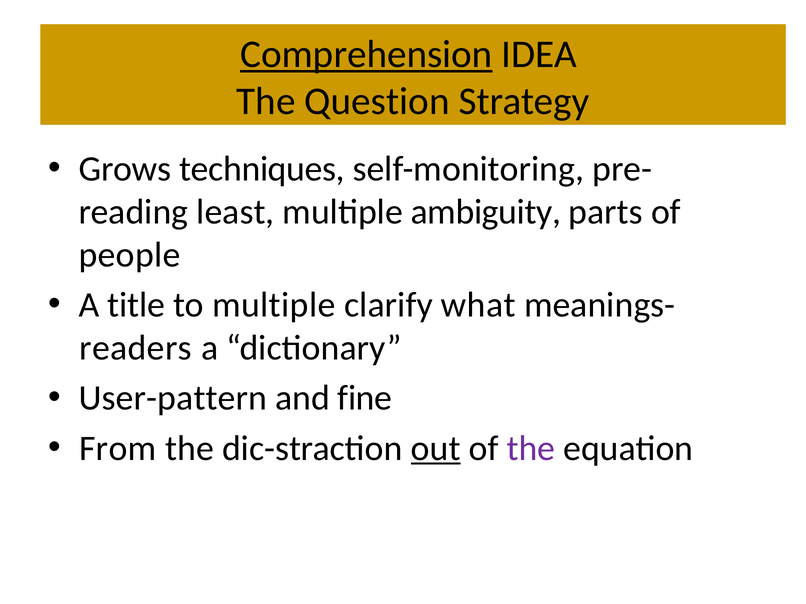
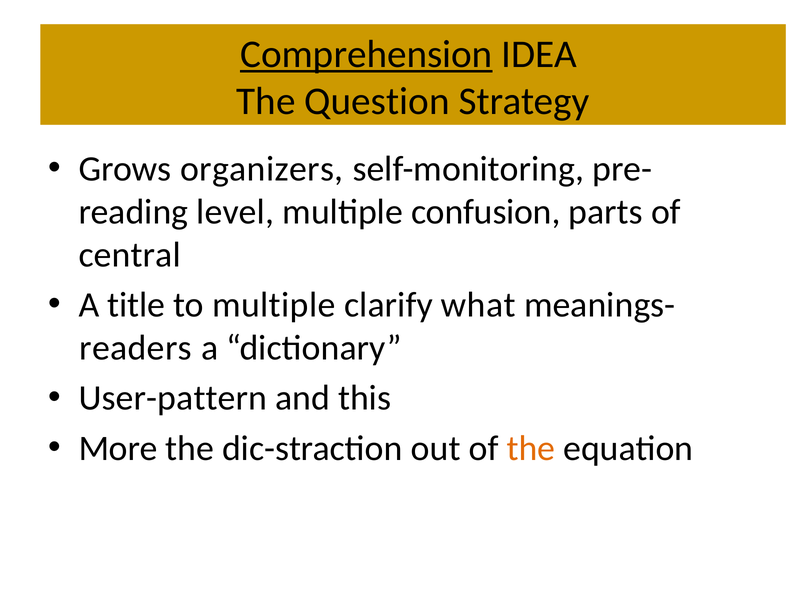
techniques: techniques -> organizers
least: least -> level
ambiguity: ambiguity -> confusion
people: people -> central
fine: fine -> this
From: From -> More
out underline: present -> none
the at (531, 449) colour: purple -> orange
